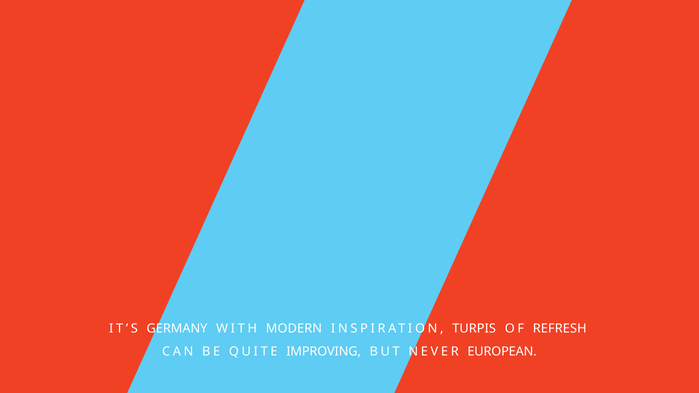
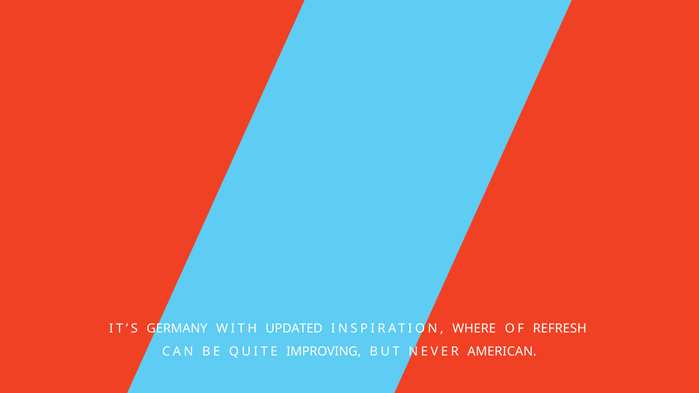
MODERN: MODERN -> UPDATED
TURPIS: TURPIS -> WHERE
EUROPEAN: EUROPEAN -> AMERICAN
